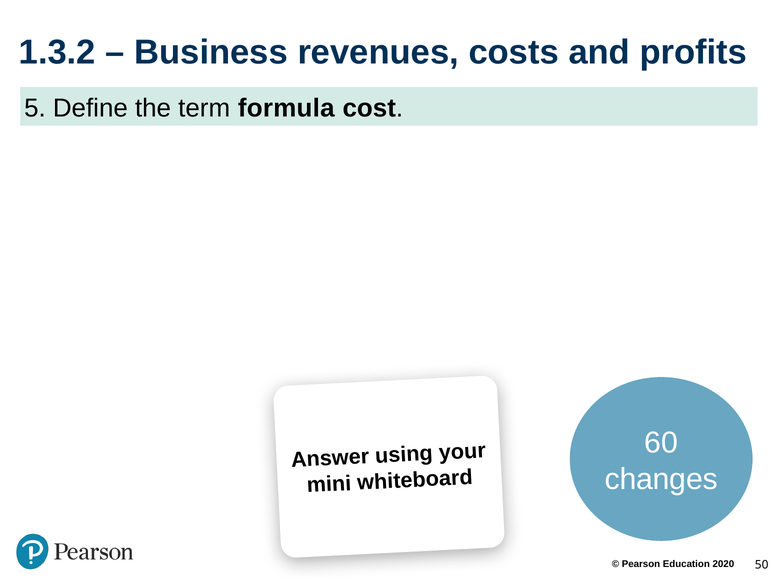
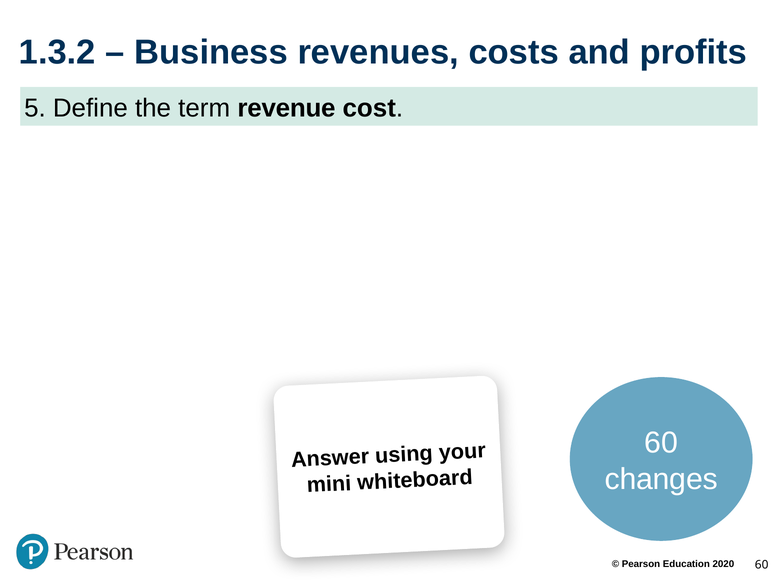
formula: formula -> revenue
50 at (762, 565): 50 -> 60
